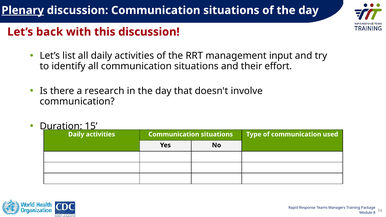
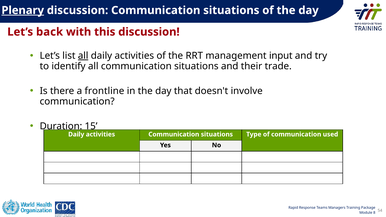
all at (83, 56) underline: none -> present
effort: effort -> trade
research: research -> frontline
